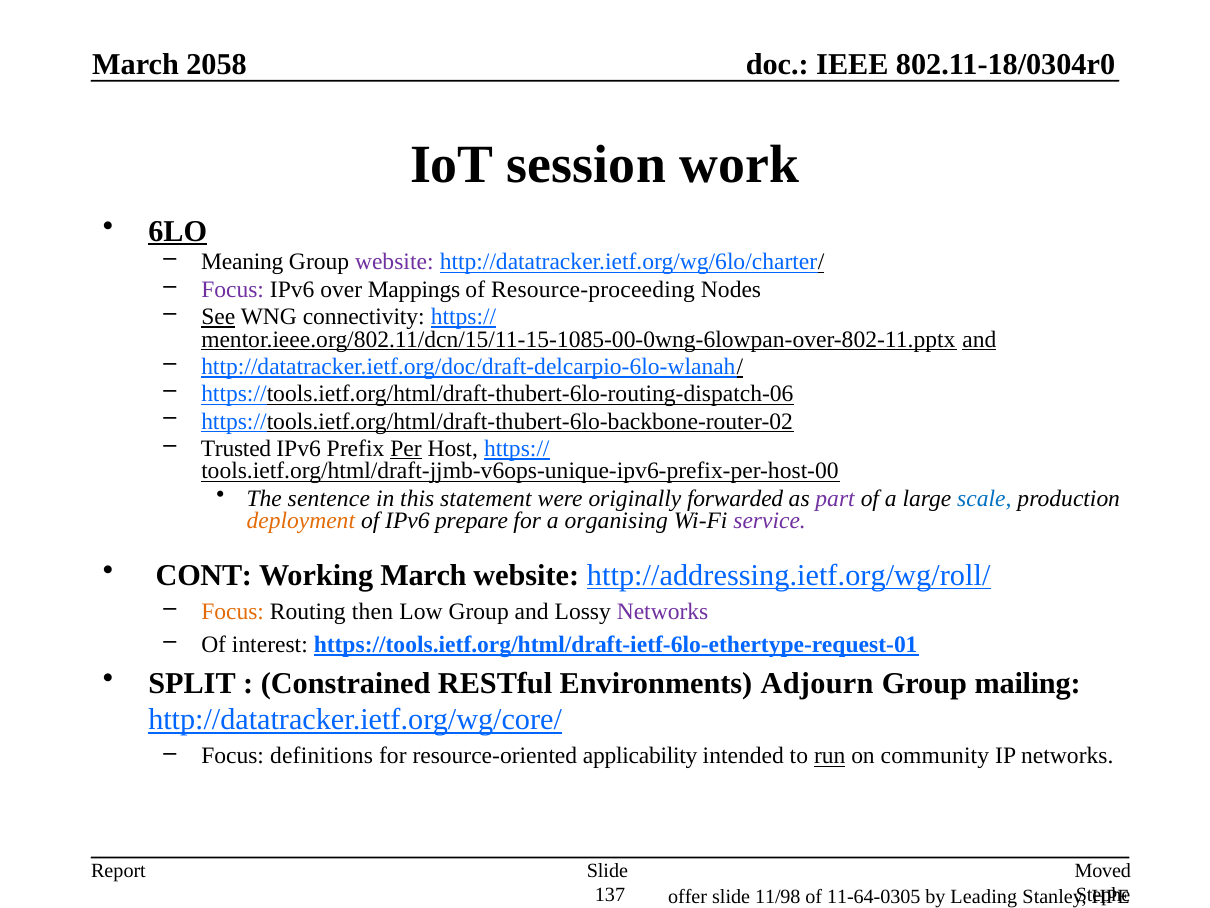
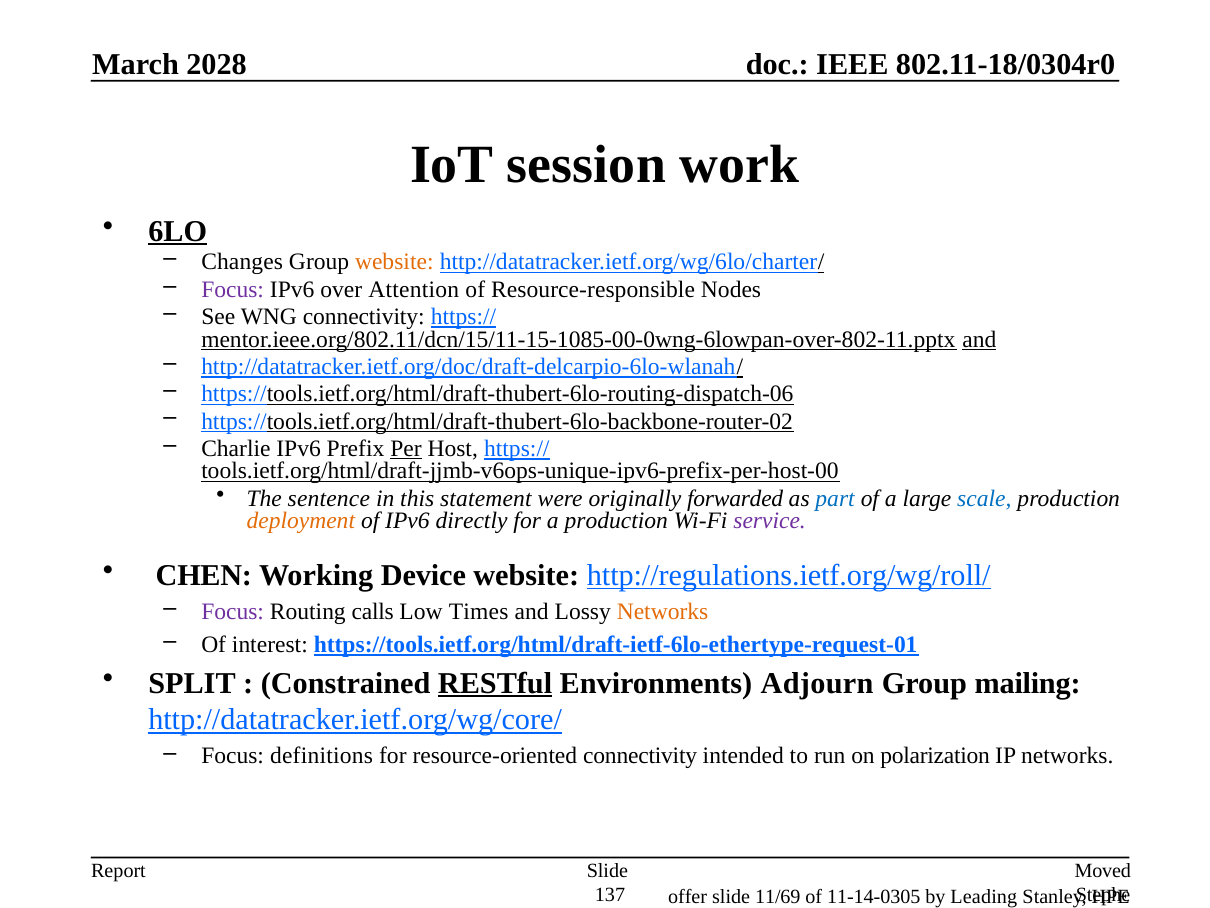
2058: 2058 -> 2028
Meaning: Meaning -> Changes
website at (394, 262) colour: purple -> orange
Mappings: Mappings -> Attention
Resource-proceeding: Resource-proceeding -> Resource-responsible
See underline: present -> none
Trusted: Trusted -> Charlie
part colour: purple -> blue
prepare: prepare -> directly
a organising: organising -> production
CONT: CONT -> CHEN
Working March: March -> Device
http://addressing.ietf.org/wg/roll/: http://addressing.ietf.org/wg/roll/ -> http://regulations.ietf.org/wg/roll/
Focus at (233, 611) colour: orange -> purple
then: then -> calls
Low Group: Group -> Times
Networks at (663, 611) colour: purple -> orange
RESTful underline: none -> present
resource-oriented applicability: applicability -> connectivity
run underline: present -> none
community: community -> polarization
11/98: 11/98 -> 11/69
11-64-0305: 11-64-0305 -> 11-14-0305
